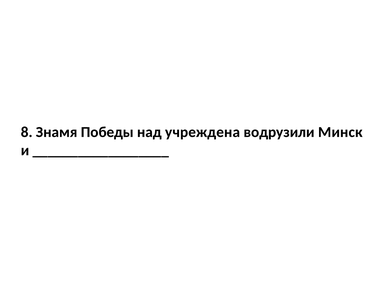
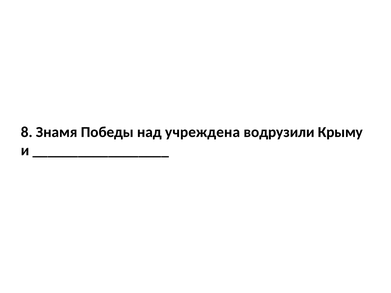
Минск: Минск -> Крыму
